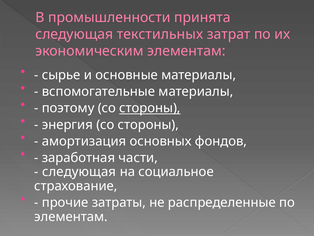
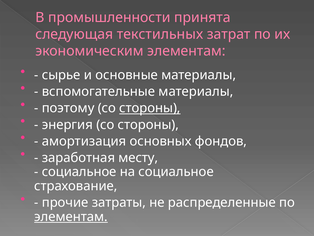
части: части -> месту
следующая at (79, 172): следующая -> социальное
элементам at (71, 216) underline: none -> present
